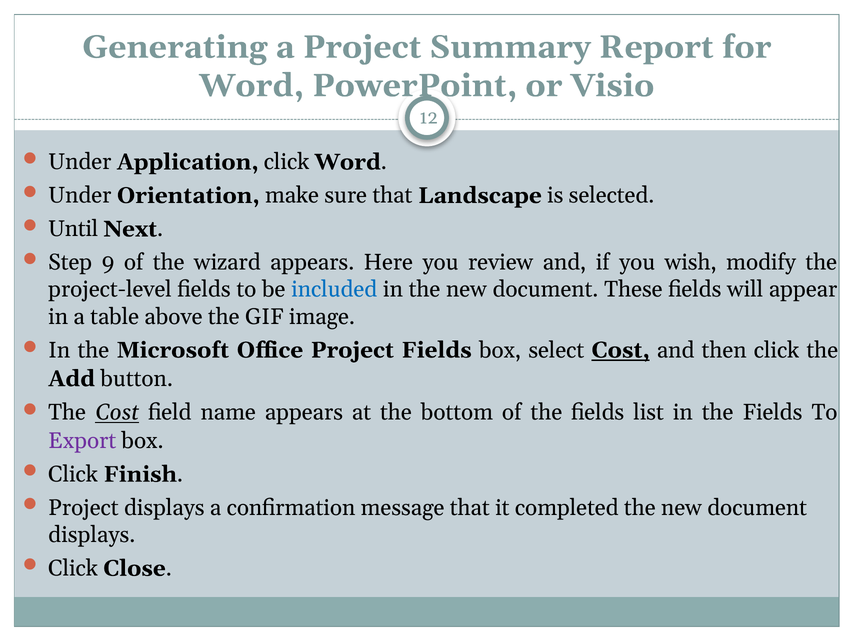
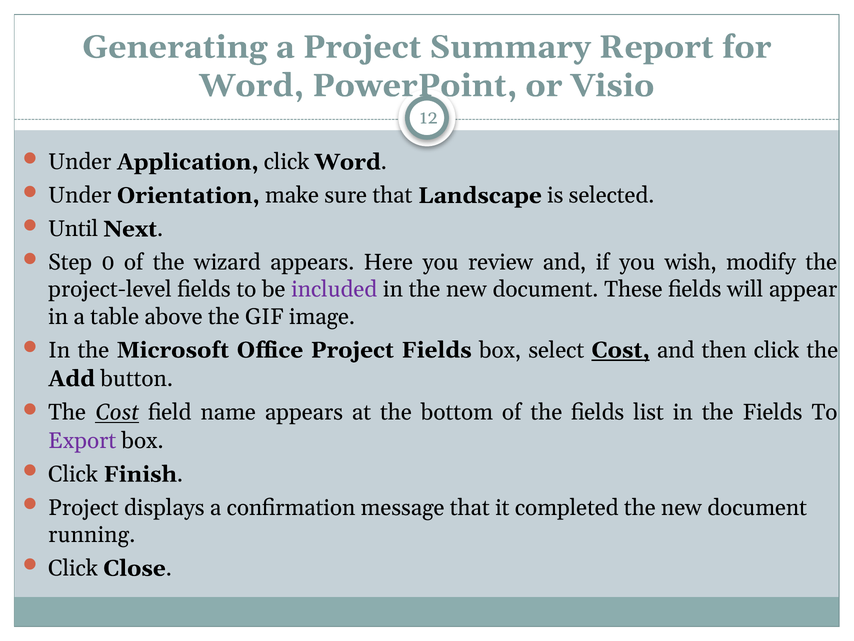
9: 9 -> 0
included colour: blue -> purple
displays at (92, 534): displays -> running
